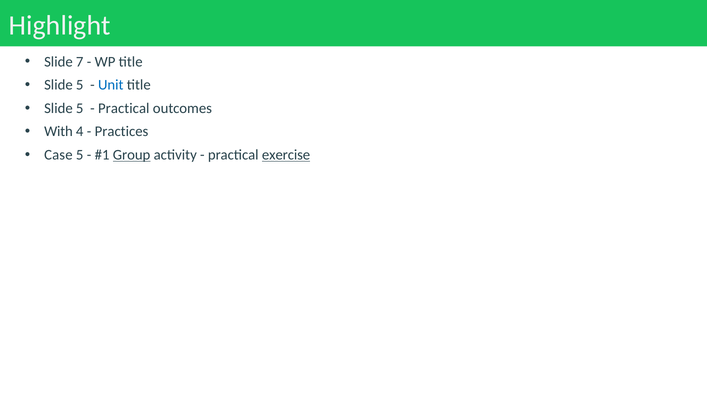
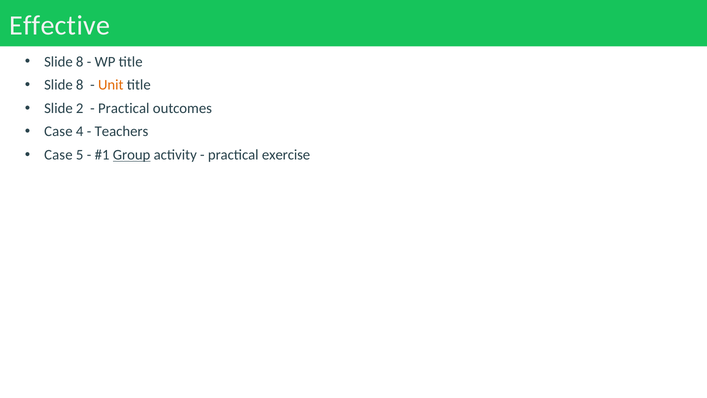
Highlight: Highlight -> Effective
7 at (80, 62): 7 -> 8
5 at (80, 85): 5 -> 8
Unit colour: blue -> orange
5 at (80, 108): 5 -> 2
With at (58, 131): With -> Case
Practices: Practices -> Teachers
exercise underline: present -> none
